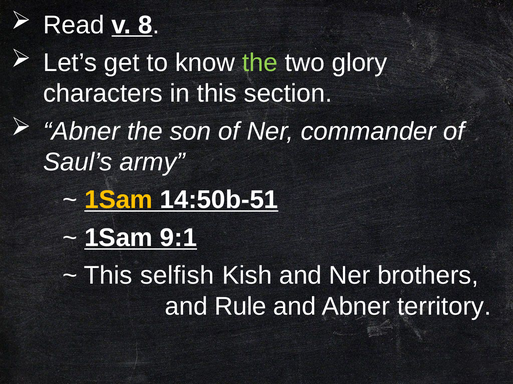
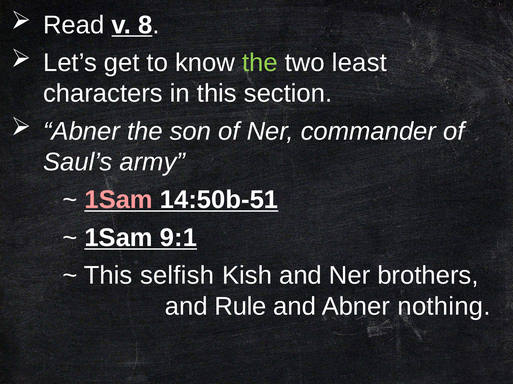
glory: glory -> least
1Sam at (119, 200) colour: yellow -> pink
territory: territory -> nothing
